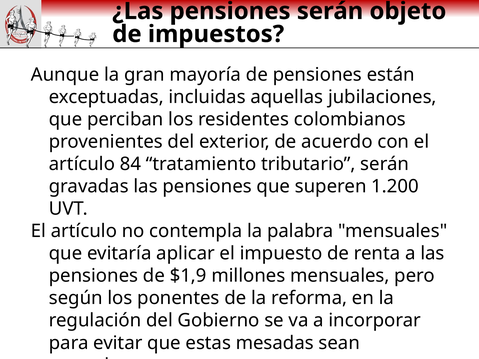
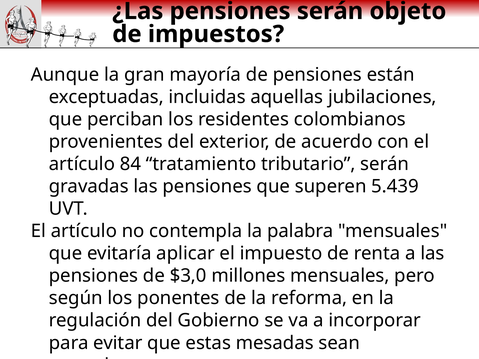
1.200: 1.200 -> 5.439
$1,9: $1,9 -> $3,0
